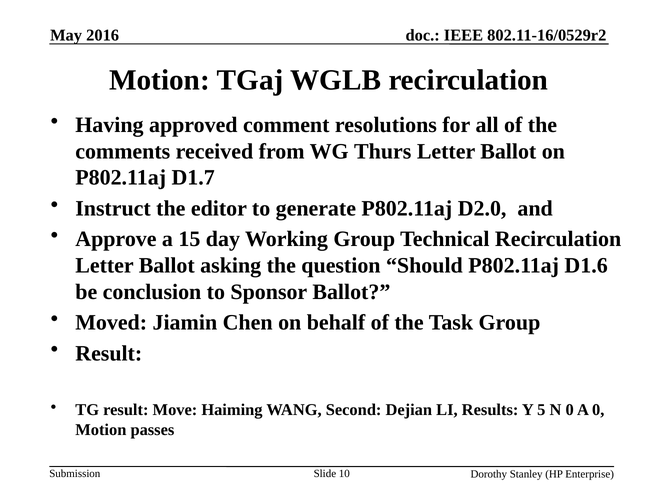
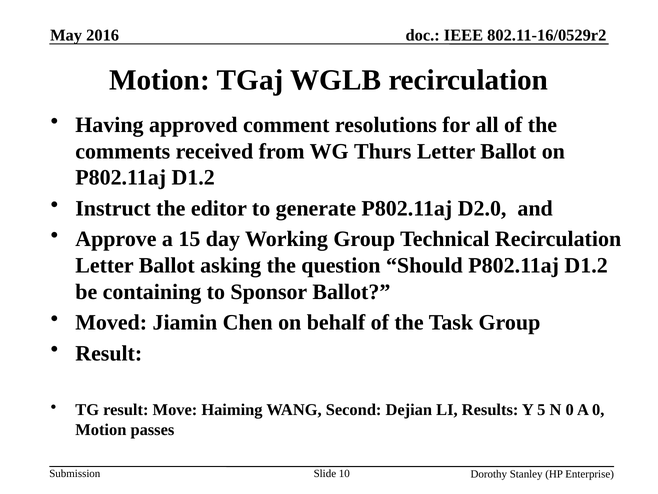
D1.7 at (193, 177): D1.7 -> D1.2
Should P802.11aj D1.6: D1.6 -> D1.2
conclusion: conclusion -> containing
